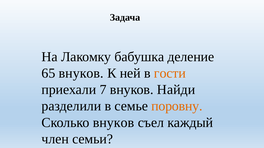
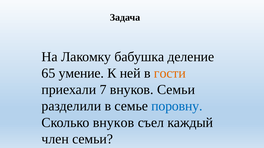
65 внуков: внуков -> умение
внуков Найди: Найди -> Семьи
поровну colour: orange -> blue
